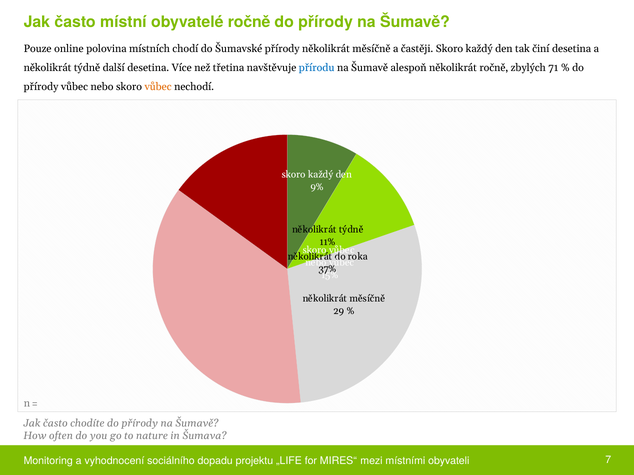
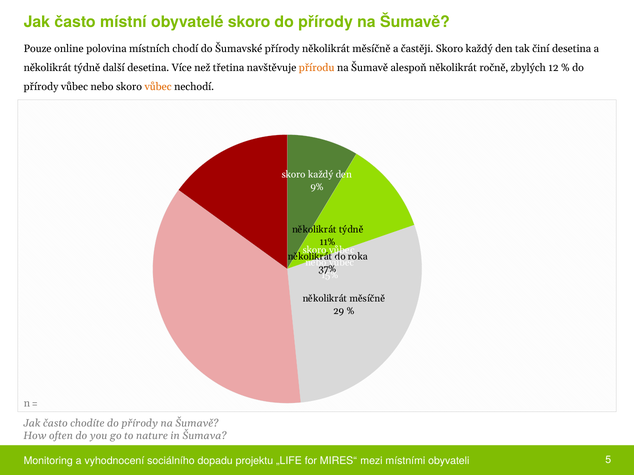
obyvatelé ročně: ročně -> skoro
přírodu colour: blue -> orange
71: 71 -> 12
7: 7 -> 5
